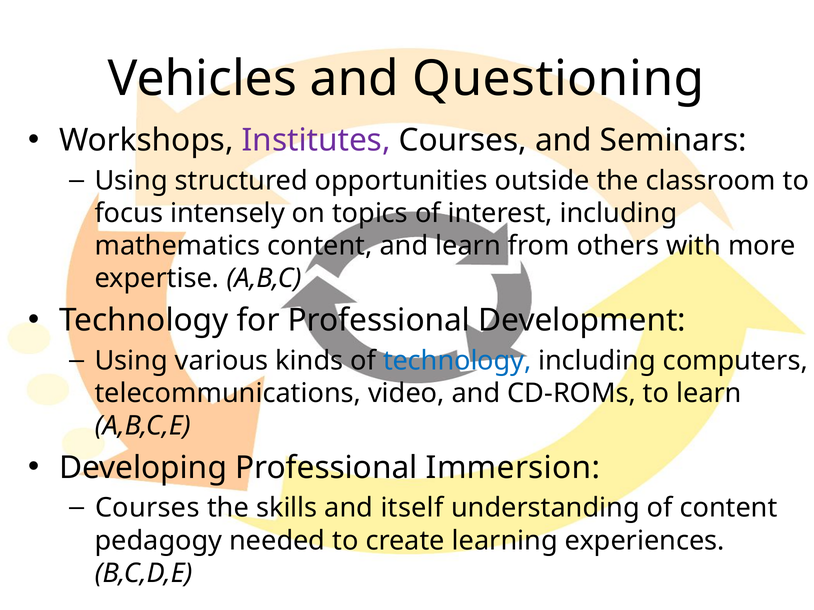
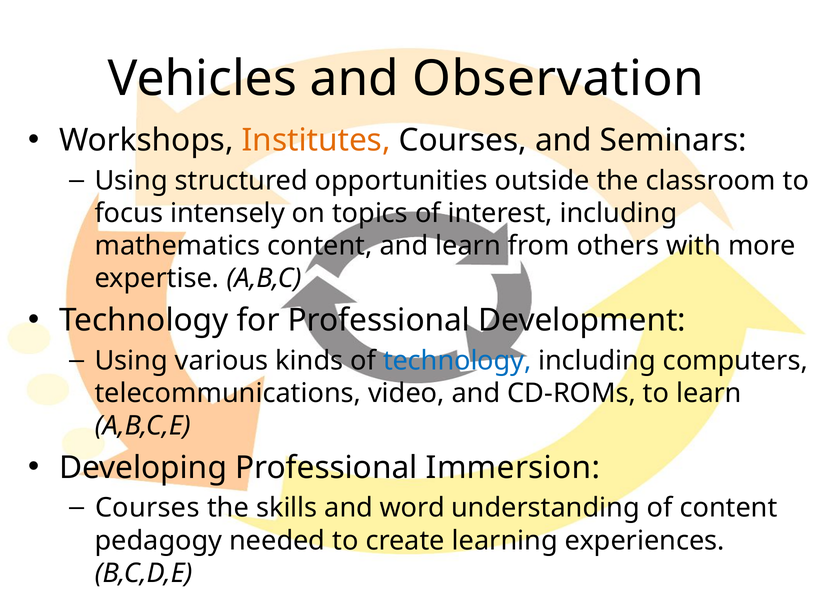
Questioning: Questioning -> Observation
Institutes colour: purple -> orange
itself: itself -> word
